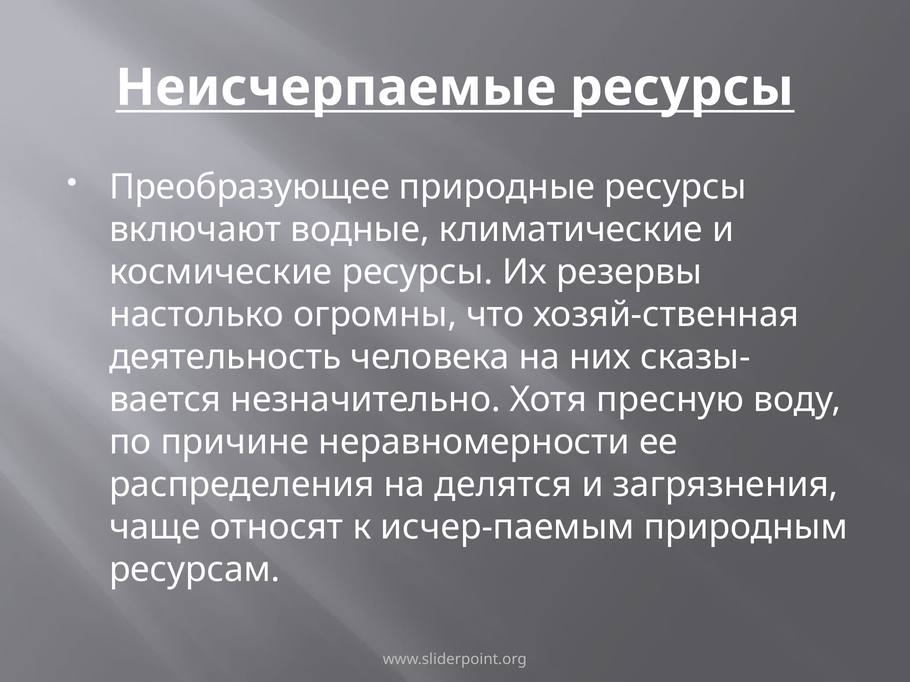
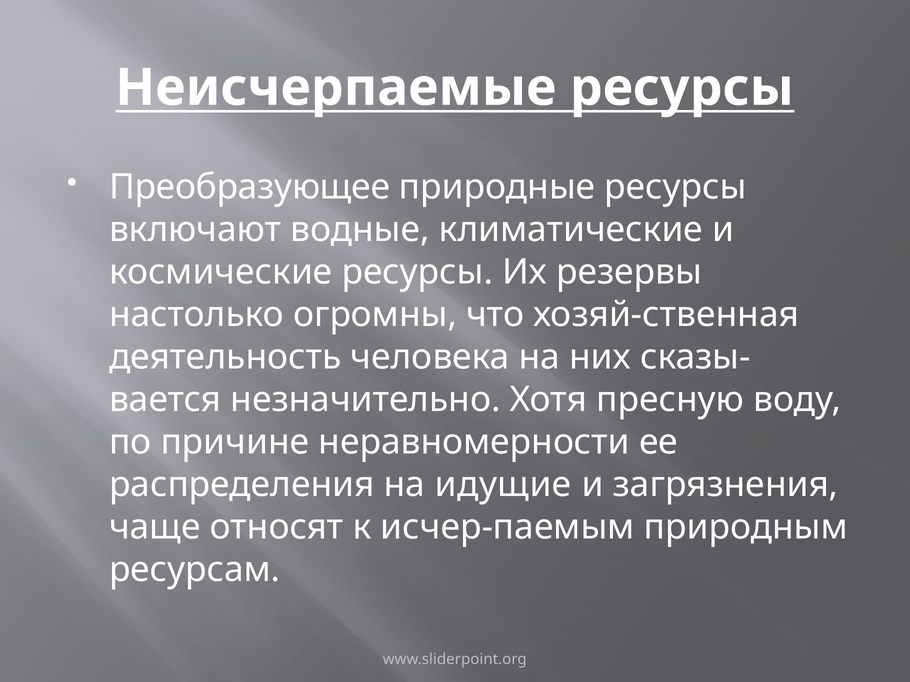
делятся: делятся -> идущие
